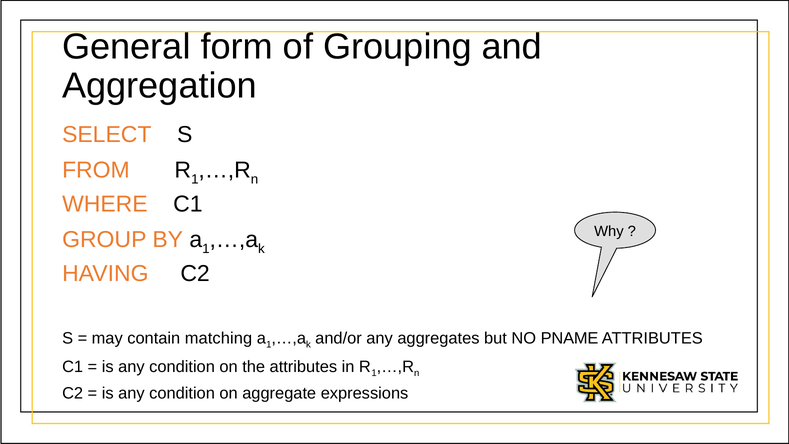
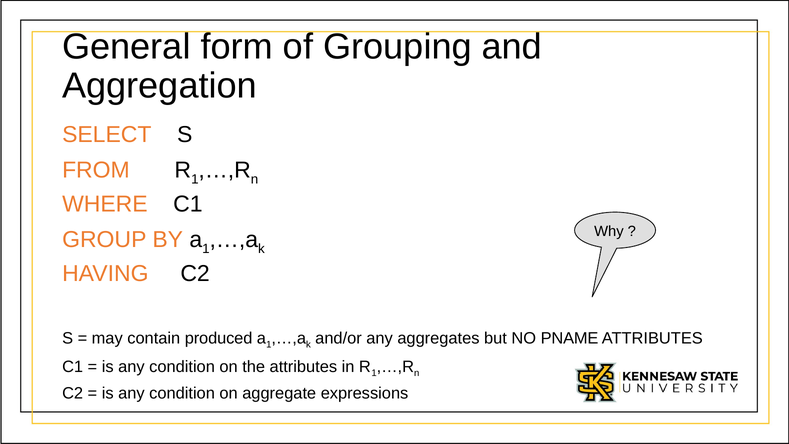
matching: matching -> produced
